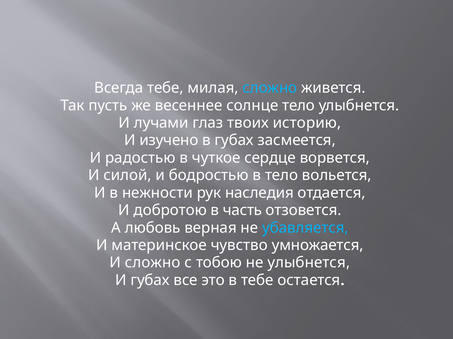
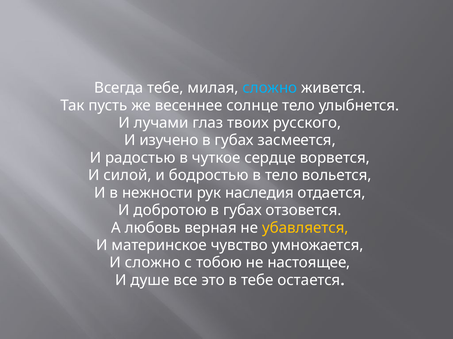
историю: историю -> русского
добротою в часть: часть -> губах
убавляется colour: light blue -> yellow
не улыбнется: улыбнется -> настоящее
И губах: губах -> душе
